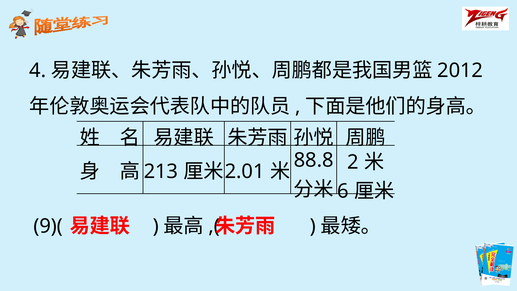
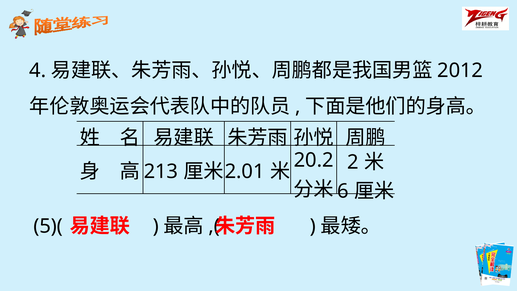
88.8: 88.8 -> 20.2
9)(: 9)( -> 5)(
